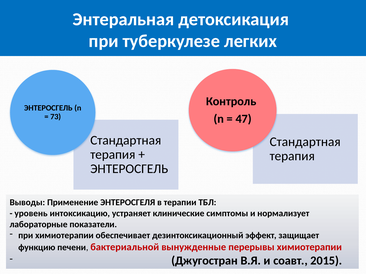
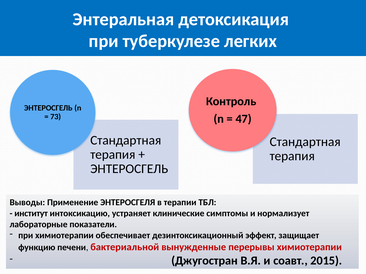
уровень: уровень -> институт
